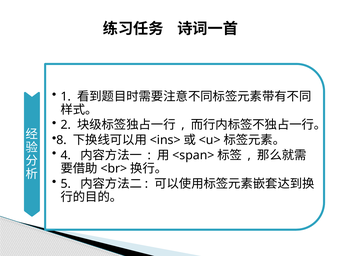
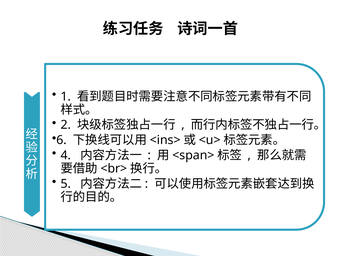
8: 8 -> 6
